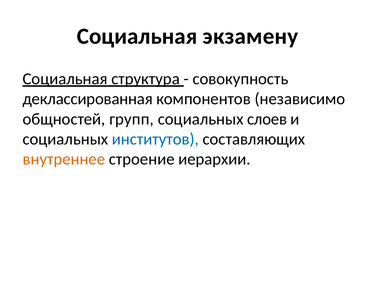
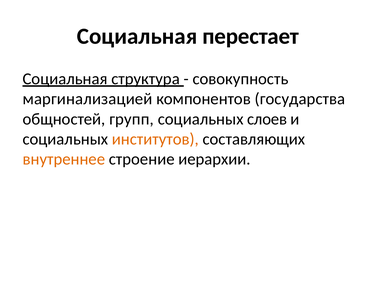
экзамену: экзамену -> перестает
деклассированная: деклассированная -> маргинализацией
независимо: независимо -> государства
институтов colour: blue -> orange
